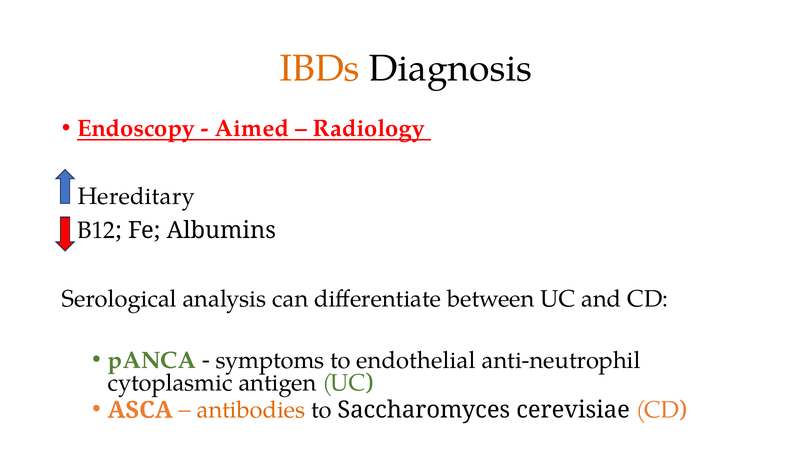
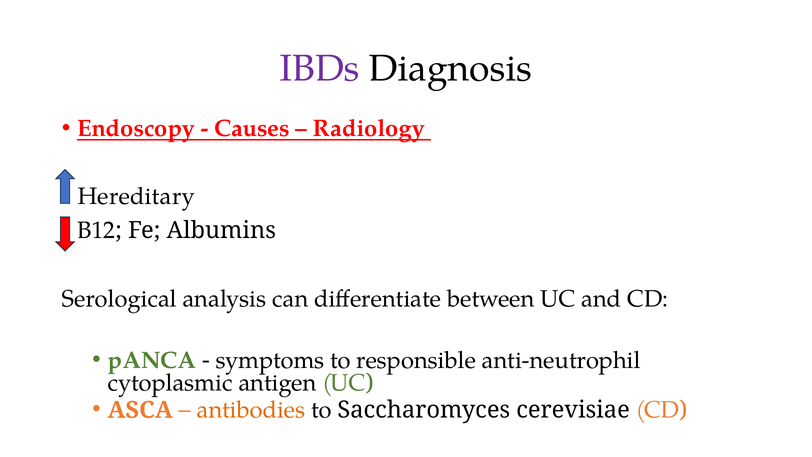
IBDs colour: orange -> purple
Aimed: Aimed -> Causes
endothelial: endothelial -> responsible
